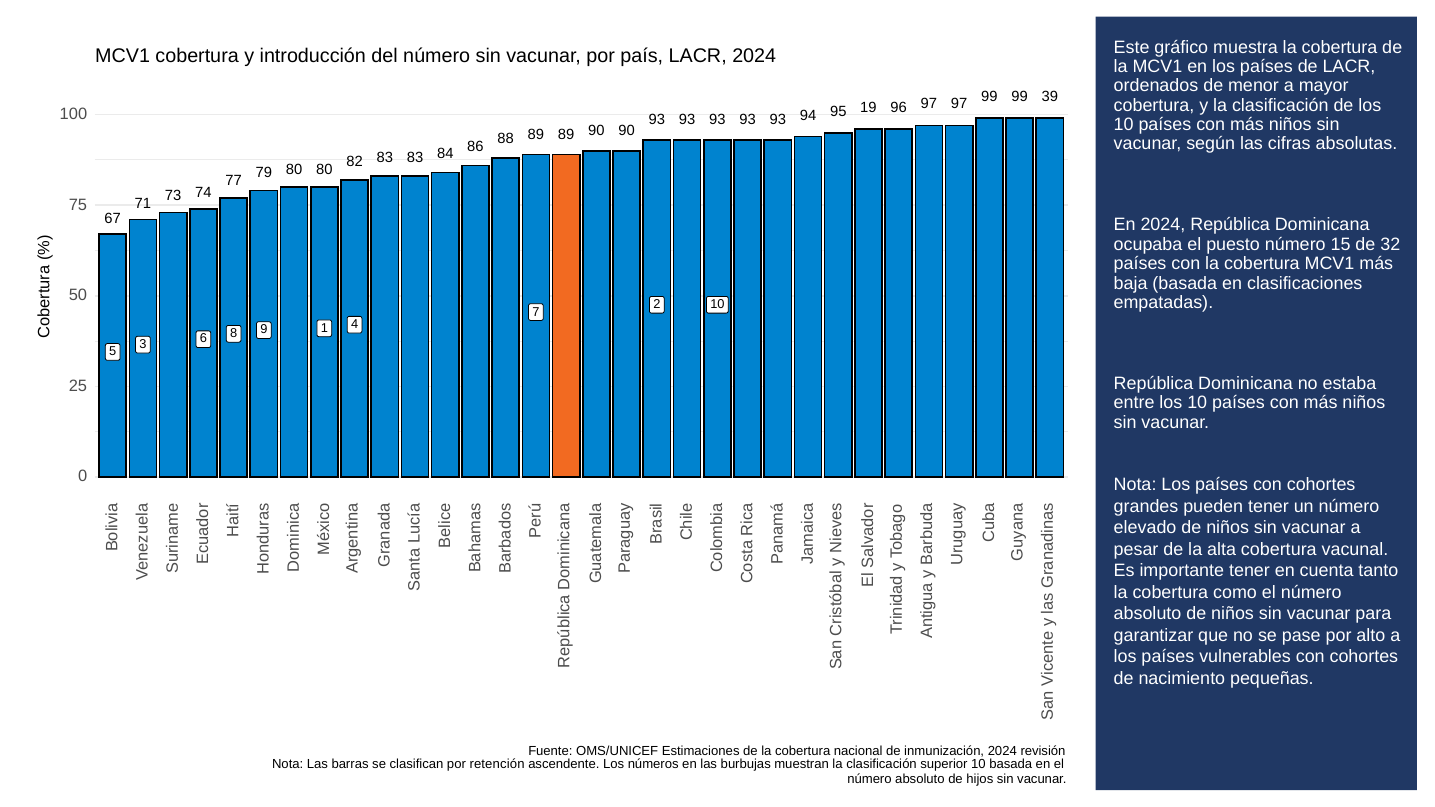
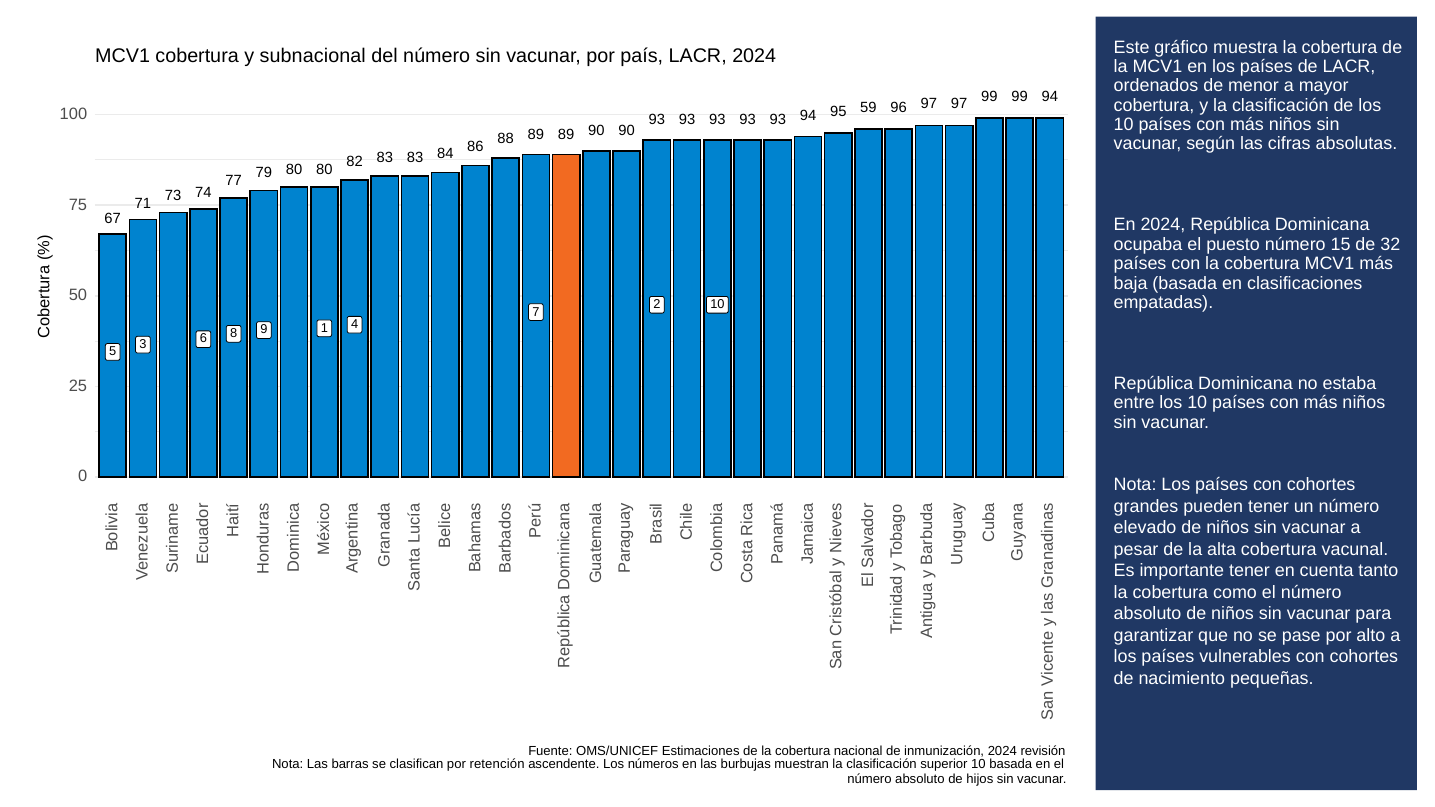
introducción: introducción -> subnacional
99 39: 39 -> 94
19: 19 -> 59
